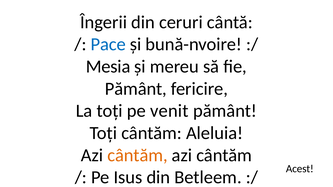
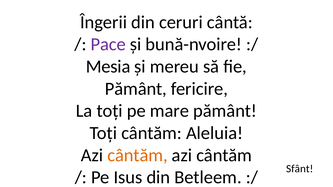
Pace colour: blue -> purple
venit: venit -> mare
Acest: Acest -> Sfânt
